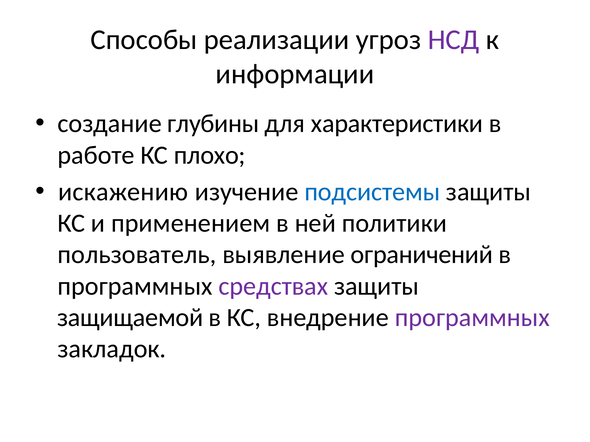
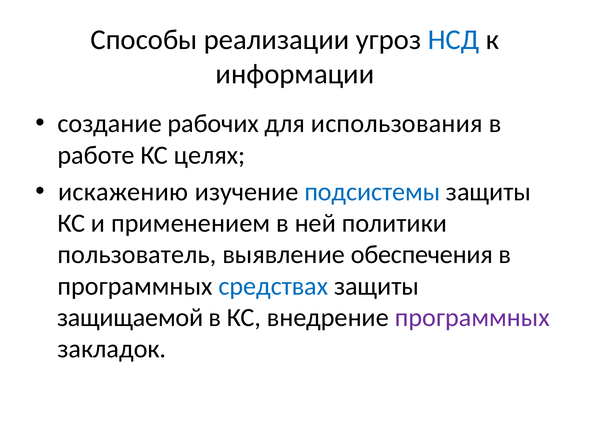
НСД colour: purple -> blue
глубины: глубины -> рабочих
характеристики: характеристики -> использования
плохо: плохо -> целях
ограничений: ограничений -> обеспечения
средствах colour: purple -> blue
